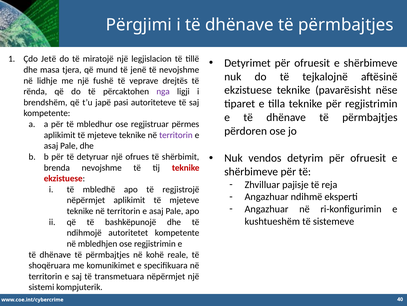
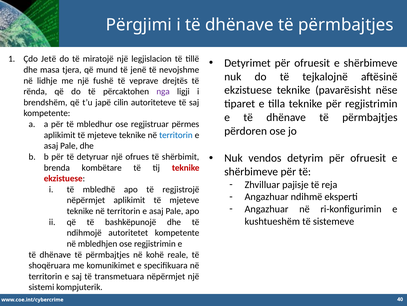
pasi: pasi -> cilin
territorin at (176, 135) colour: purple -> blue
brenda nevojshme: nevojshme -> kombëtare
